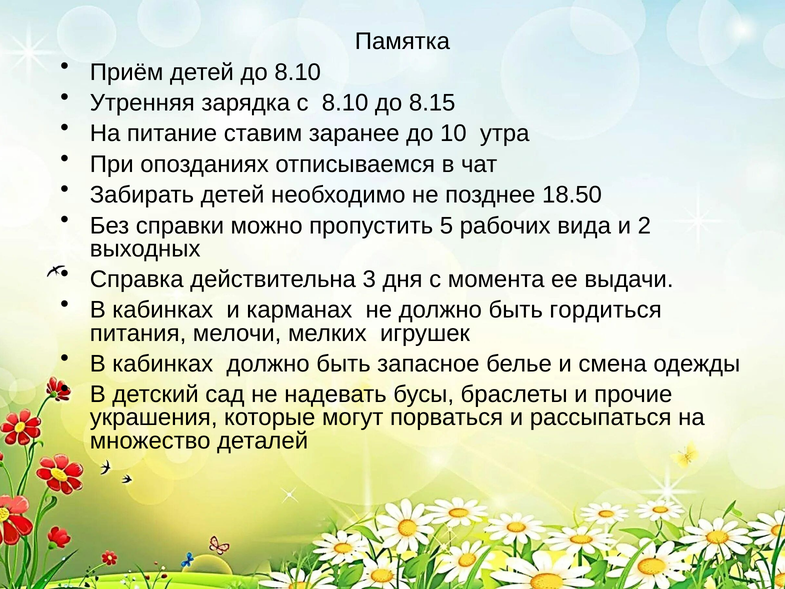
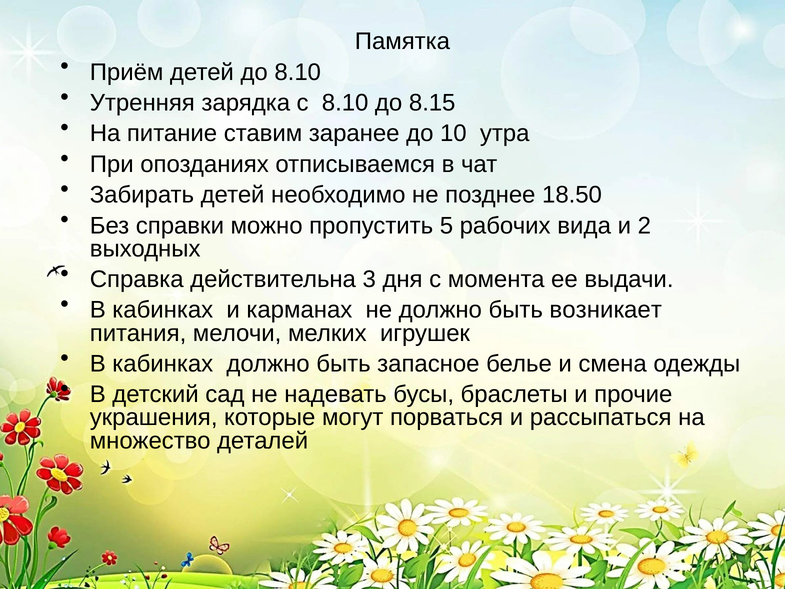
гордиться: гордиться -> возникает
